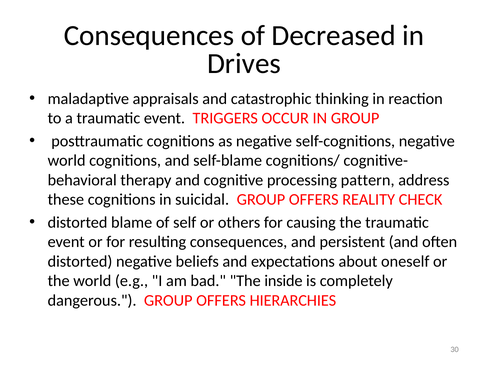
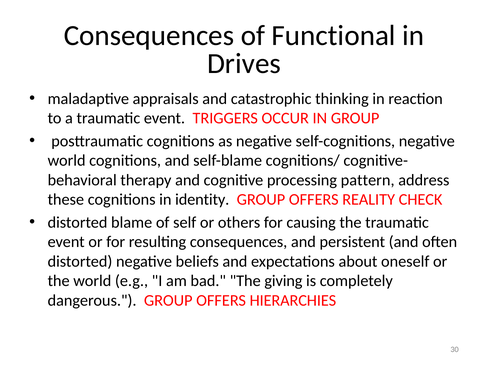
Decreased: Decreased -> Functional
suicidal: suicidal -> identity
inside: inside -> giving
